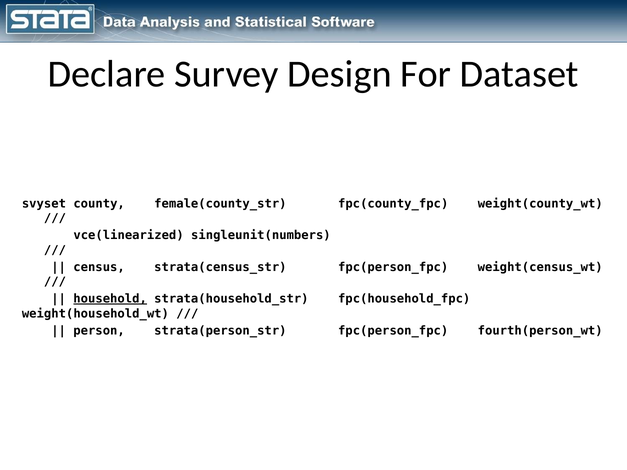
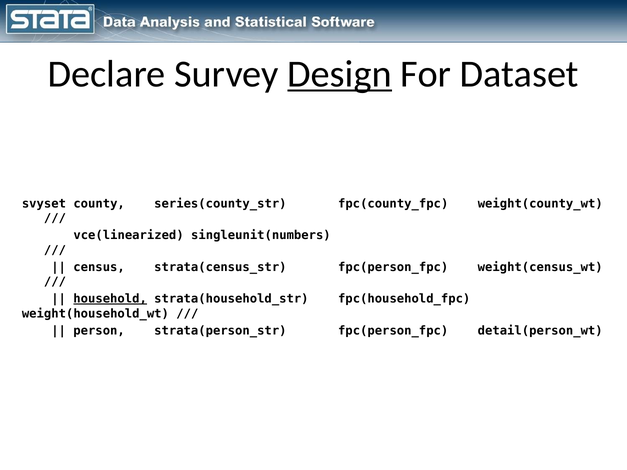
Design underline: none -> present
female(county_str: female(county_str -> series(county_str
fourth(person_wt: fourth(person_wt -> detail(person_wt
